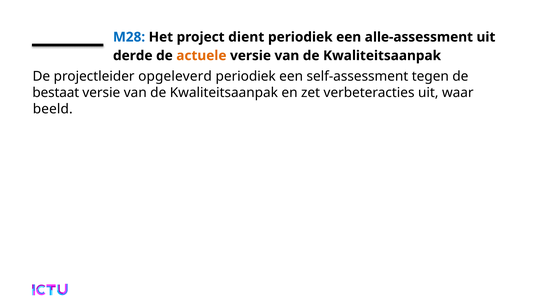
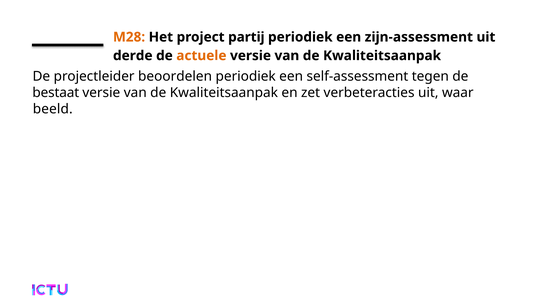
M28 colour: blue -> orange
dient: dient -> partij
alle-assessment: alle-assessment -> zijn-assessment
opgeleverd: opgeleverd -> beoordelen
